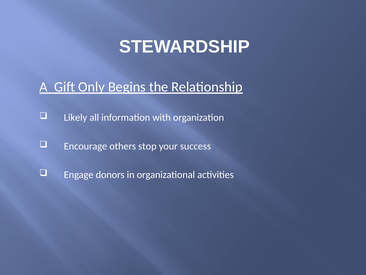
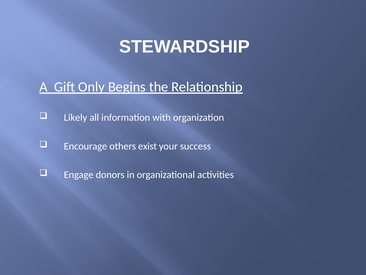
stop: stop -> exist
